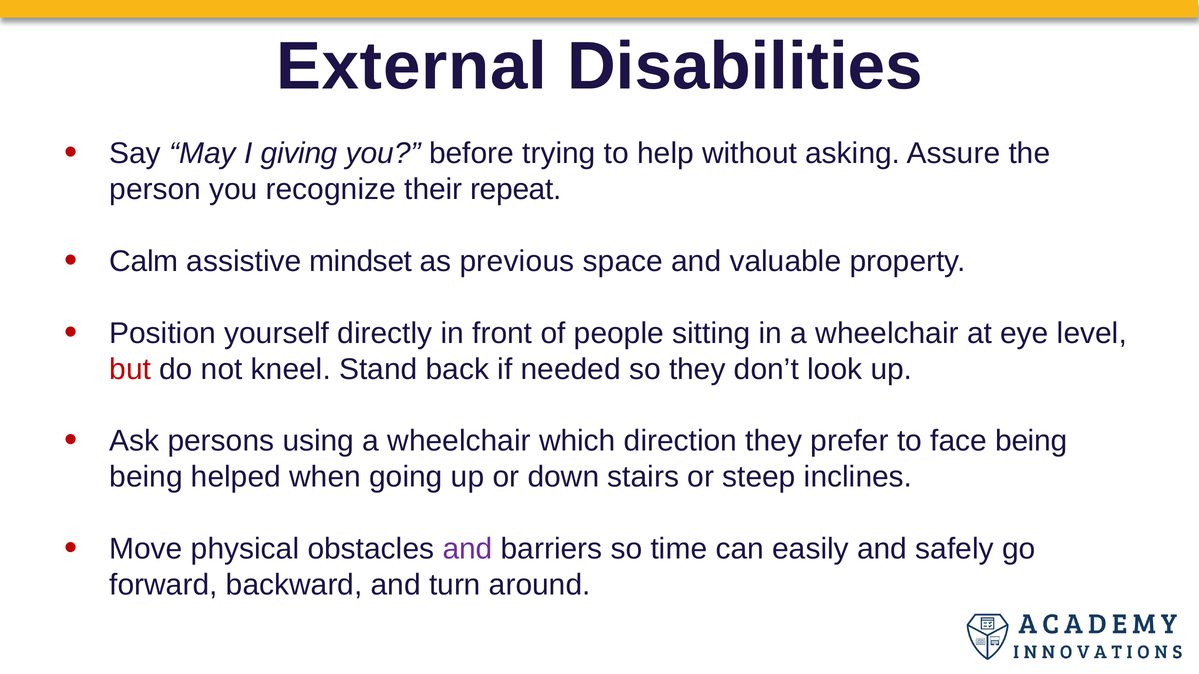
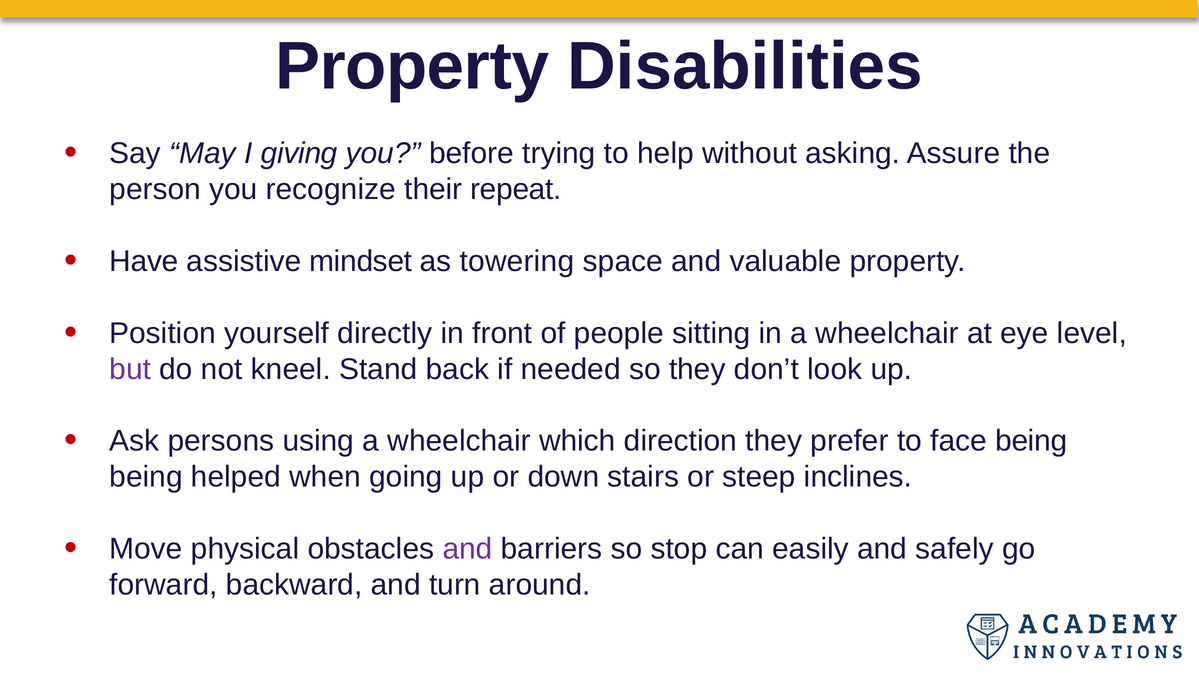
External at (412, 67): External -> Property
Calm: Calm -> Have
previous: previous -> towering
but colour: red -> purple
time: time -> stop
